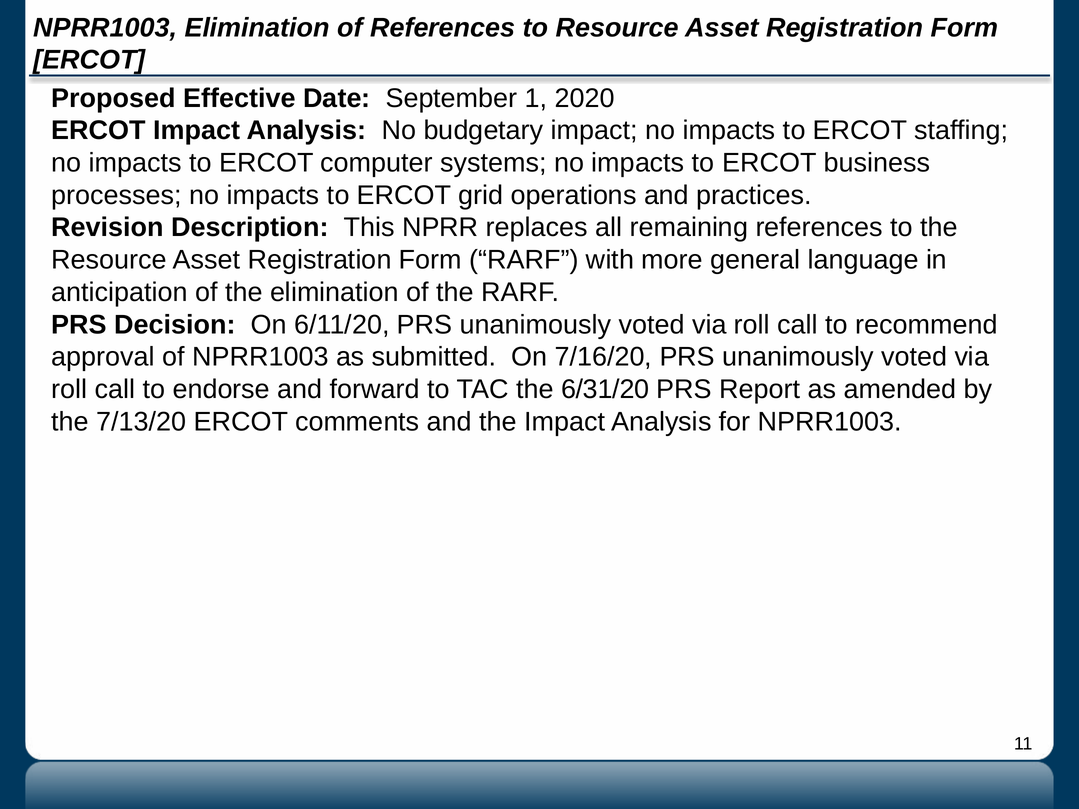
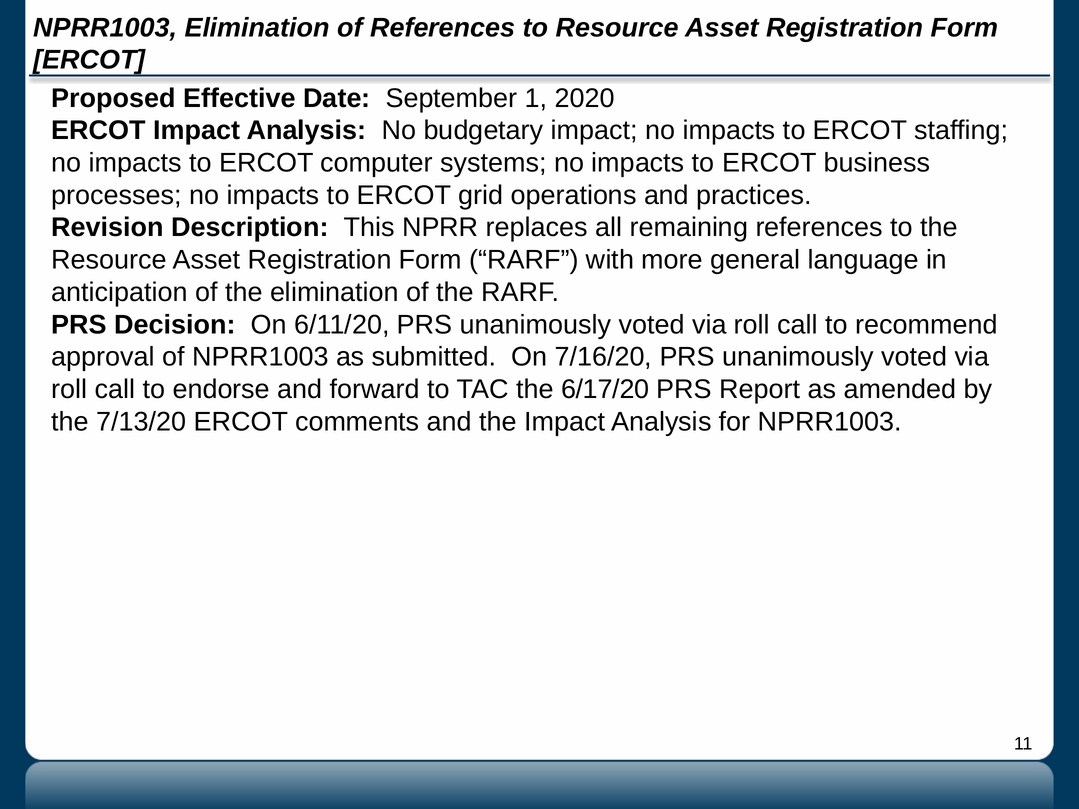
6/31/20: 6/31/20 -> 6/17/20
